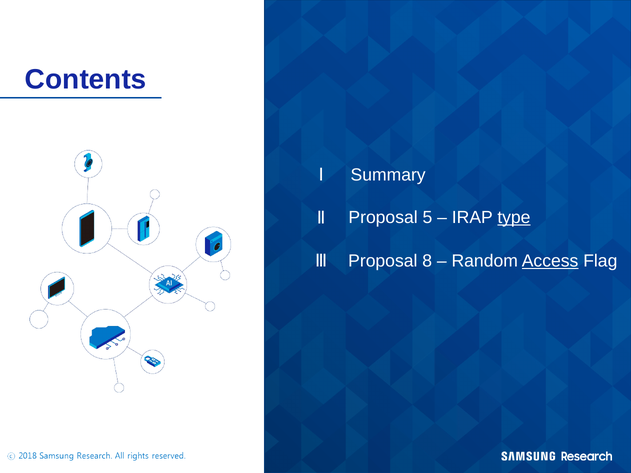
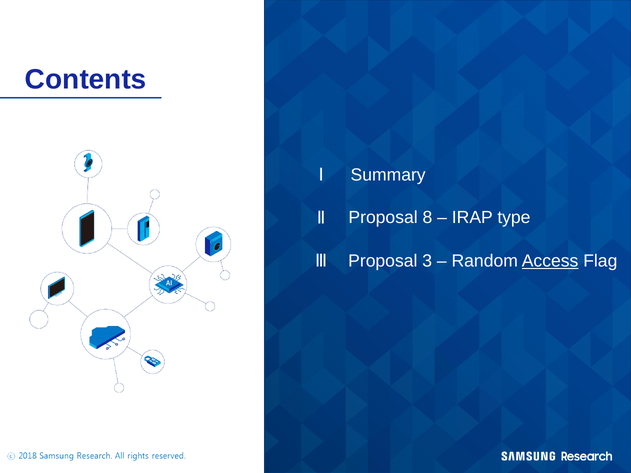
5: 5 -> 8
type underline: present -> none
8: 8 -> 3
